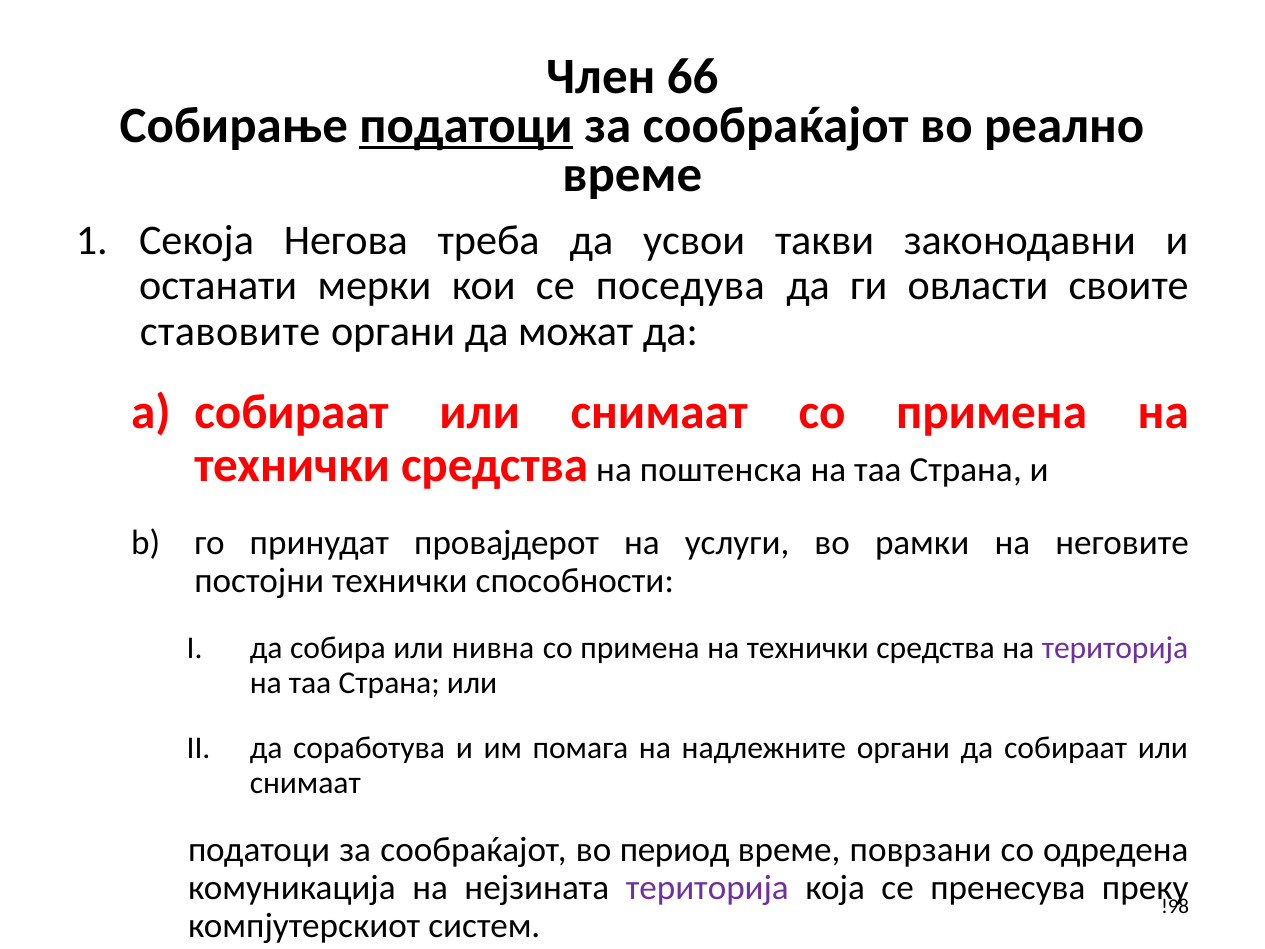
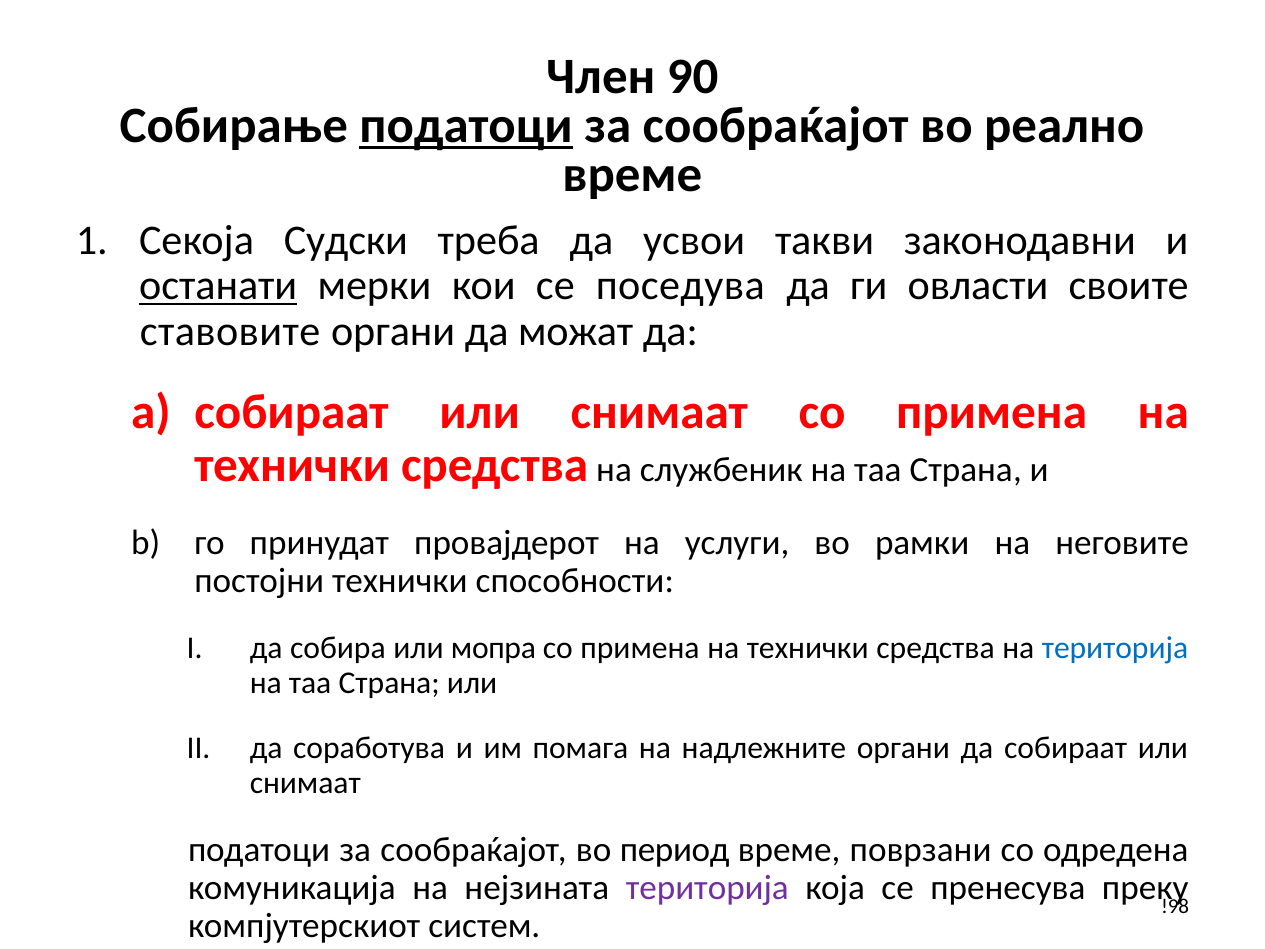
66: 66 -> 90
Негова: Негова -> Судски
останати underline: none -> present
поштенска: поштенска -> службеник
нивна: нивна -> мопра
територија at (1115, 648) colour: purple -> blue
